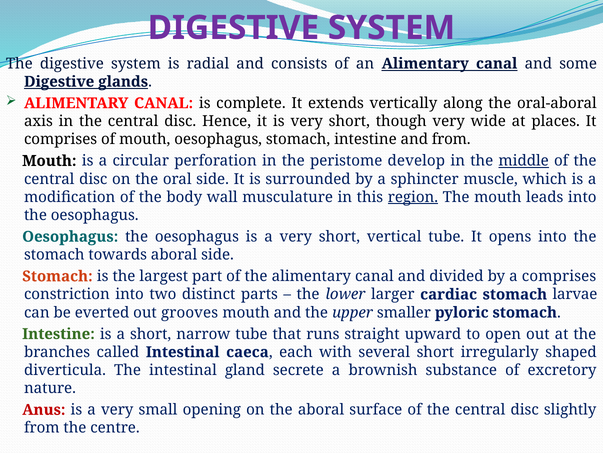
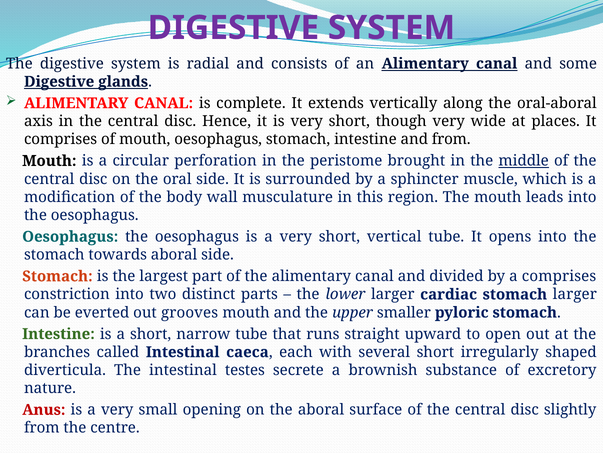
develop: develop -> brought
region underline: present -> none
stomach larvae: larvae -> larger
gland: gland -> testes
